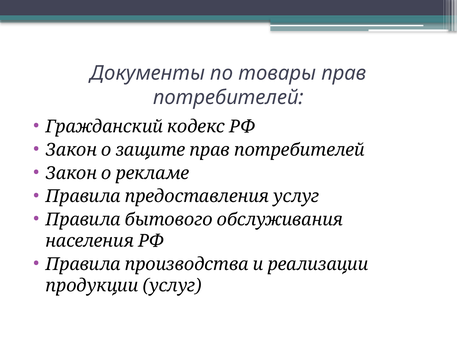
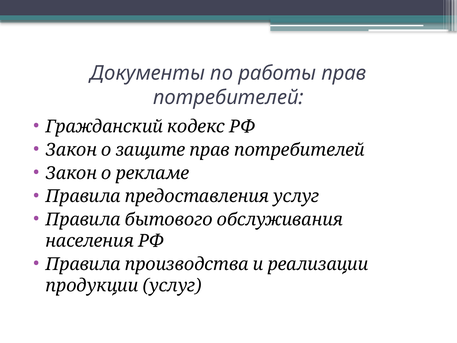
товары: товары -> работы
